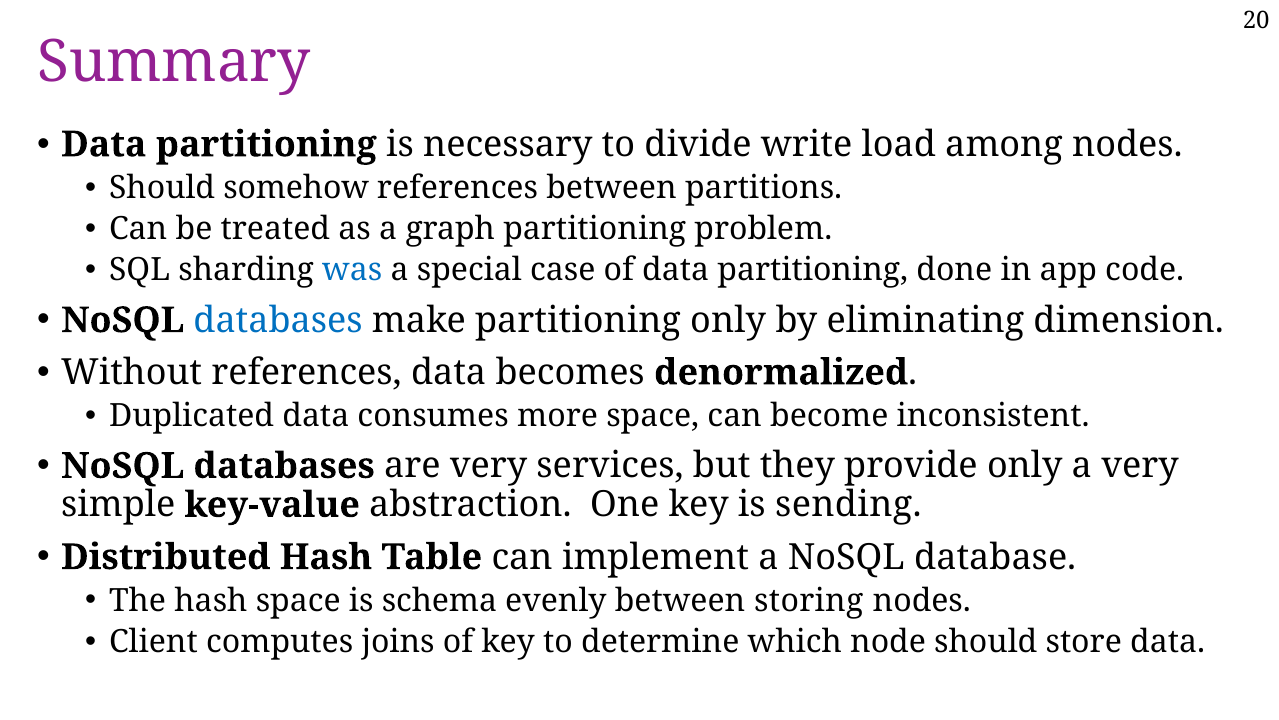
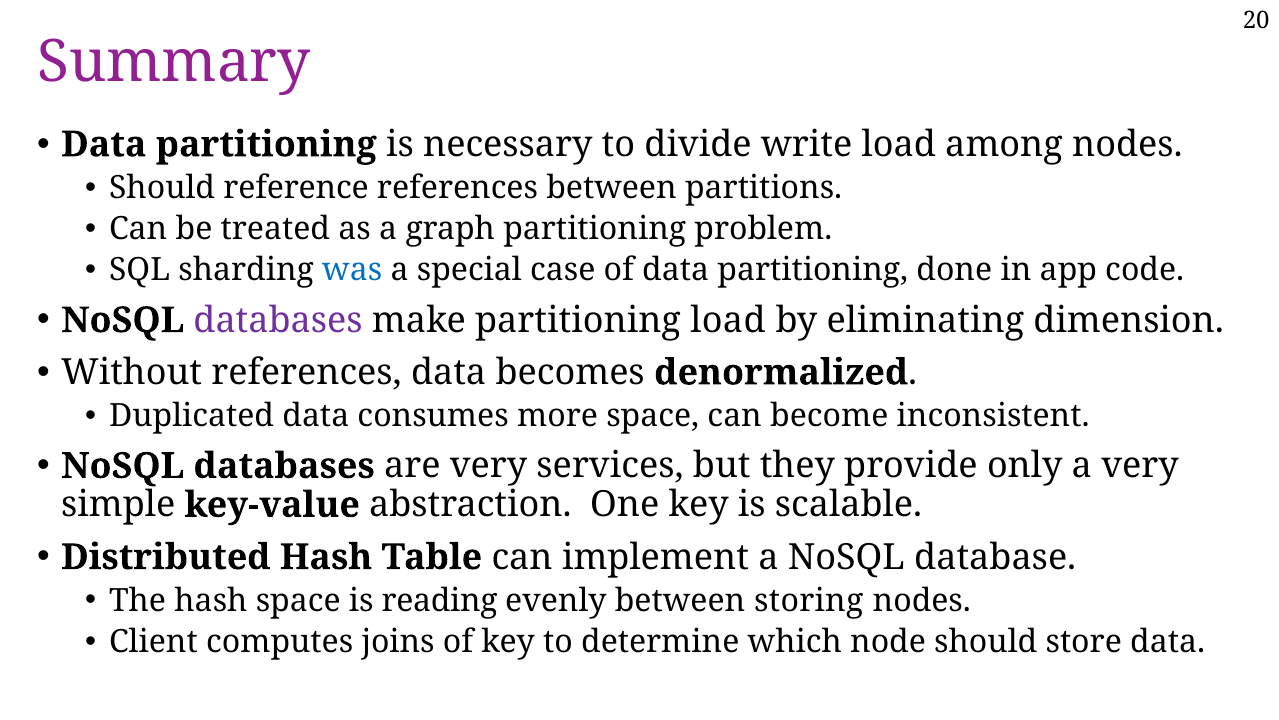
somehow: somehow -> reference
databases at (278, 320) colour: blue -> purple
partitioning only: only -> load
sending: sending -> scalable
schema: schema -> reading
